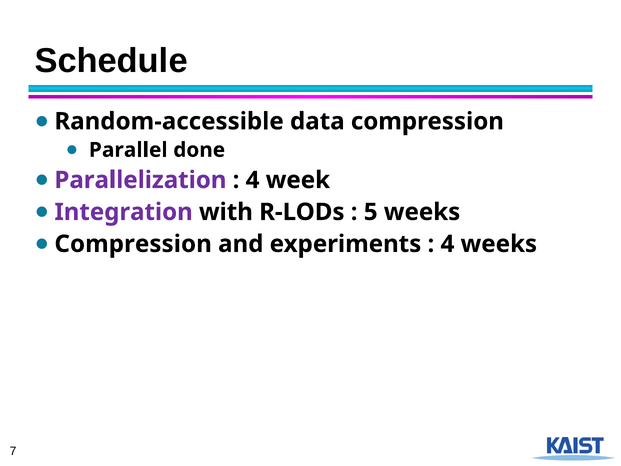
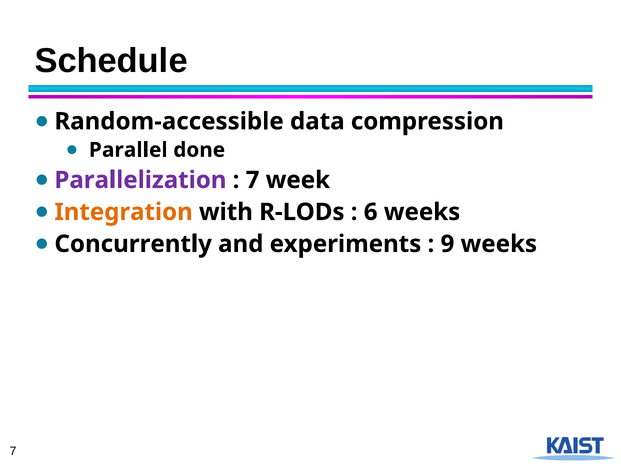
4 at (253, 180): 4 -> 7
Integration colour: purple -> orange
5: 5 -> 6
Compression at (133, 244): Compression -> Concurrently
4 at (447, 244): 4 -> 9
